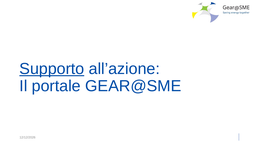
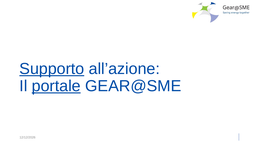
portale underline: none -> present
